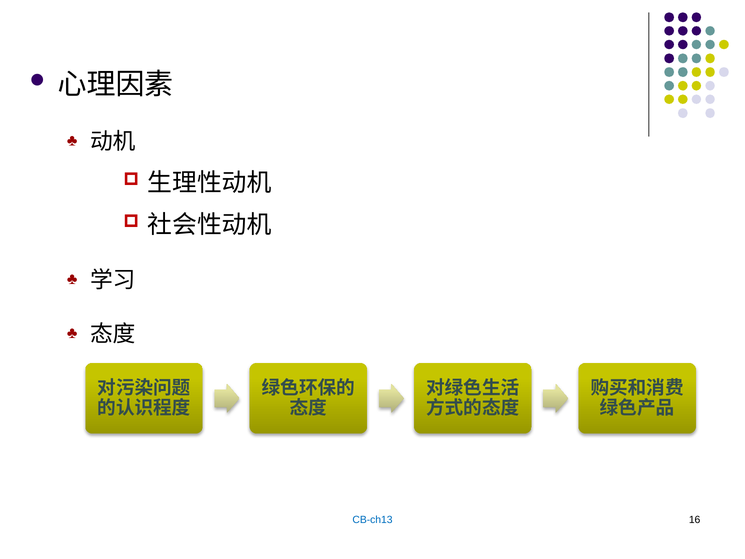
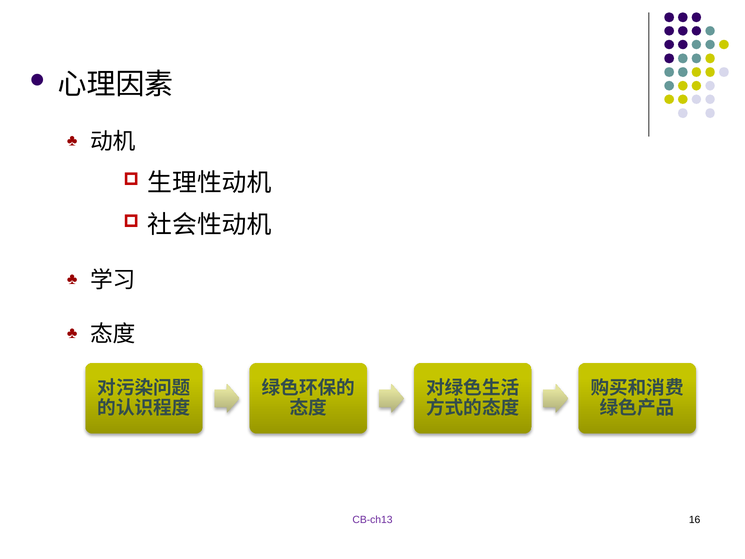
CB-ch13 colour: blue -> purple
